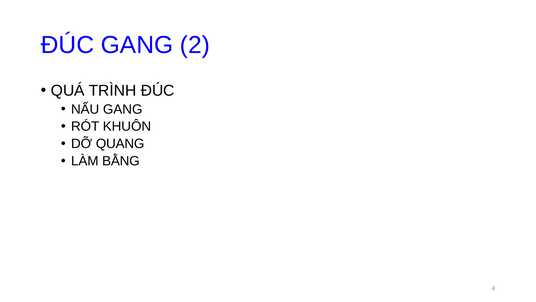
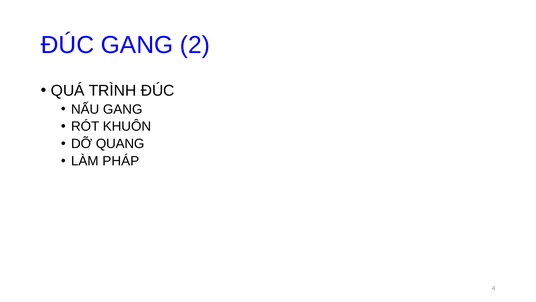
BẰNG: BẰNG -> PHÁP
